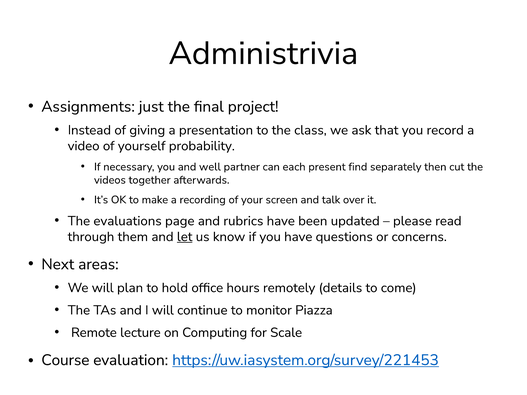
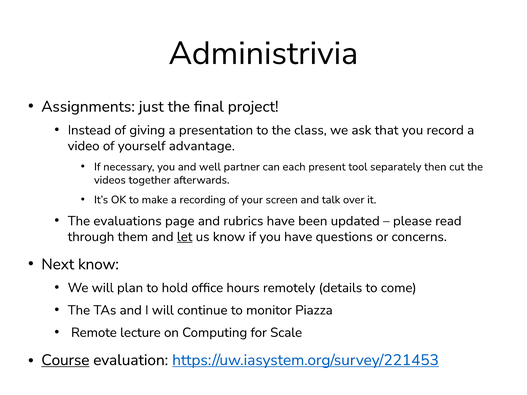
probability: probability -> advantage
find: find -> tool
Next areas: areas -> know
Course underline: none -> present
